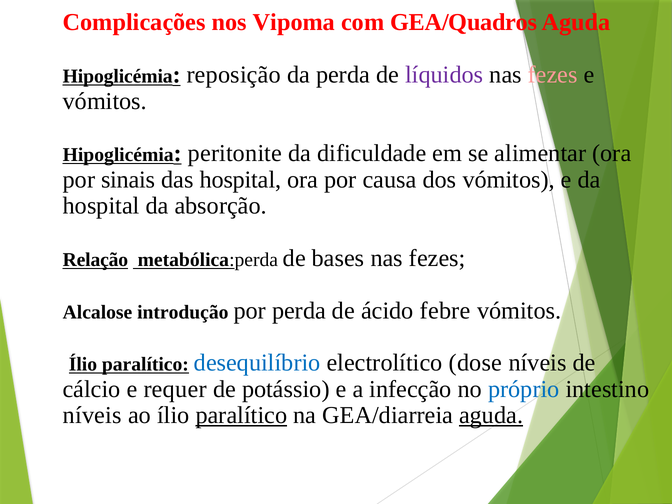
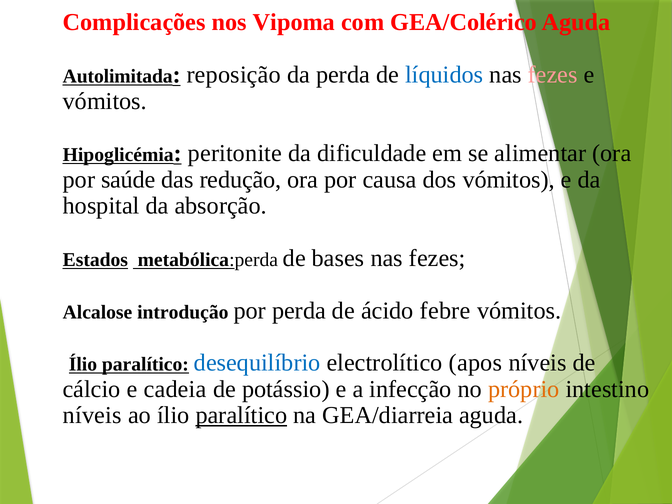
GEA/Quadros: GEA/Quadros -> GEA/Colérico
Hipoglicémia at (118, 76): Hipoglicémia -> Autolimitada
líquidos colour: purple -> blue
sinais: sinais -> saúde
das hospital: hospital -> redução
Relação: Relação -> Estados
dose: dose -> apos
requer: requer -> cadeia
próprio colour: blue -> orange
aguda at (491, 415) underline: present -> none
